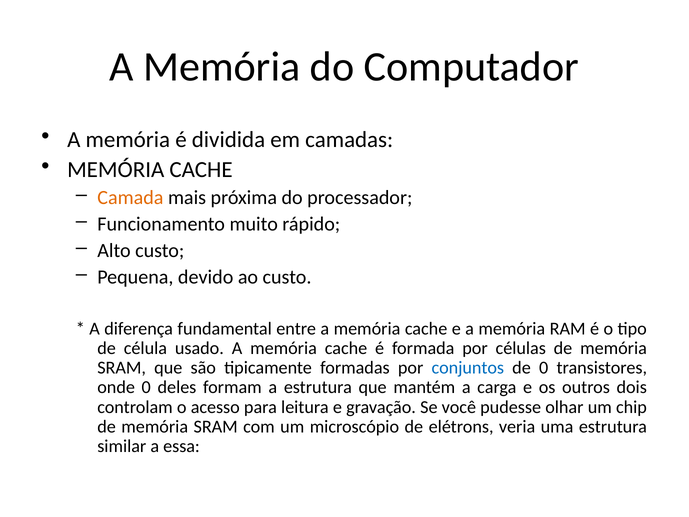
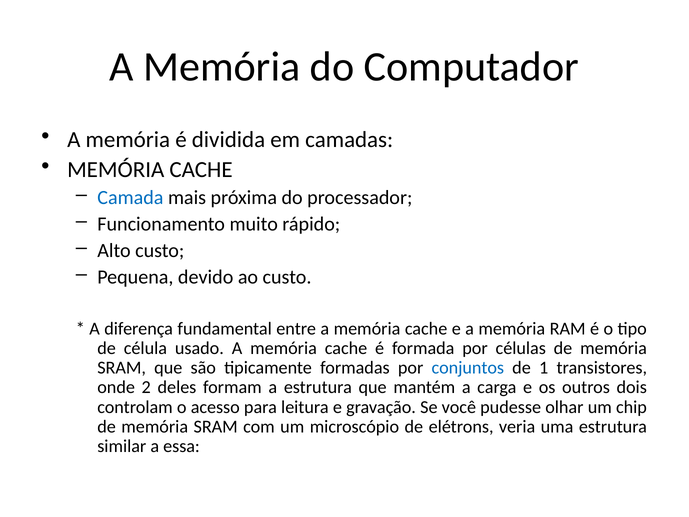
Camada colour: orange -> blue
de 0: 0 -> 1
onde 0: 0 -> 2
